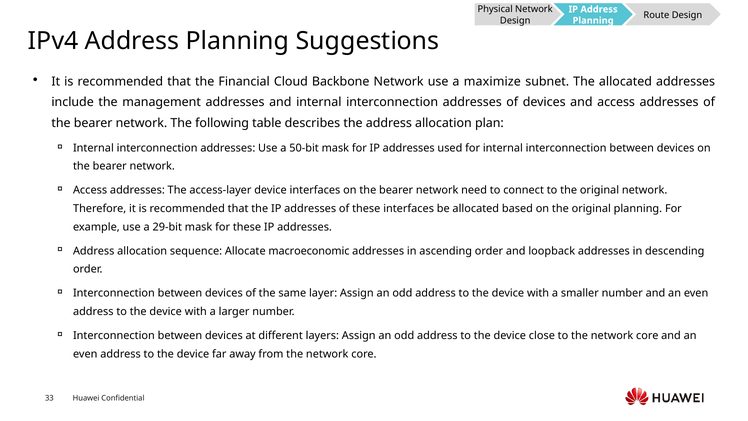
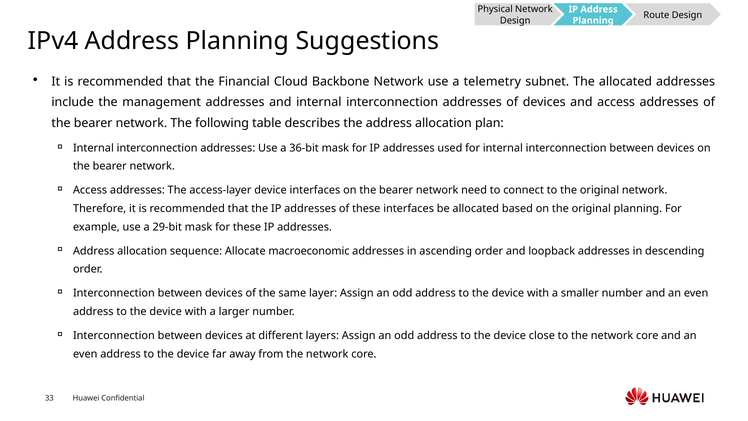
maximize: maximize -> telemetry
50-bit: 50-bit -> 36-bit
